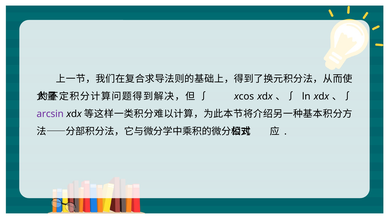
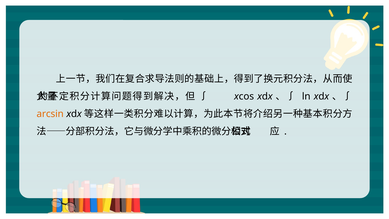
arcsin colour: purple -> orange
